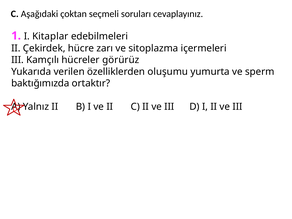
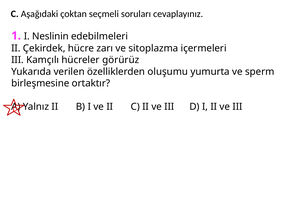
Kitaplar: Kitaplar -> Neslinin
baktığımızda: baktığımızda -> birleşmesine
